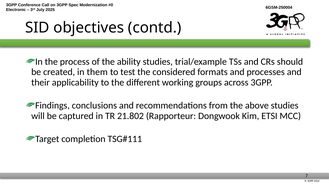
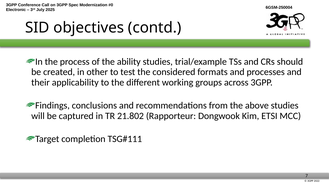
them: them -> other
